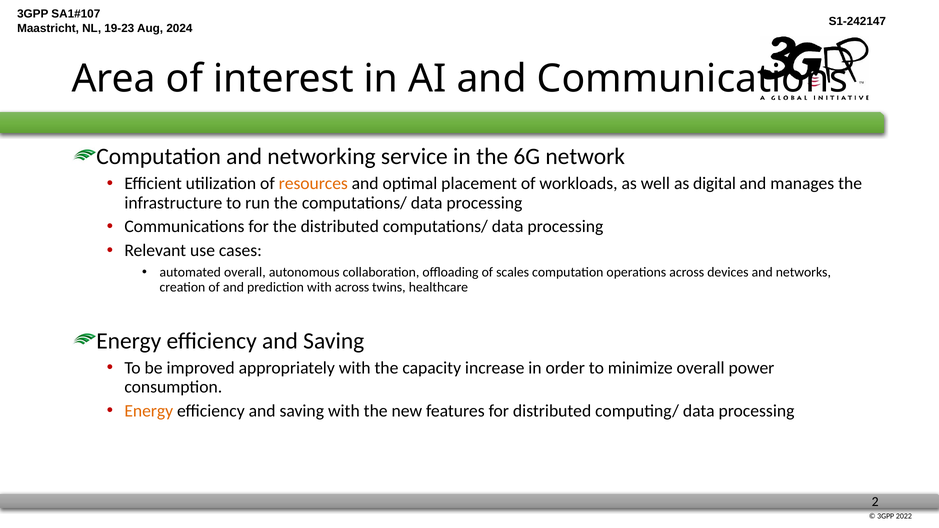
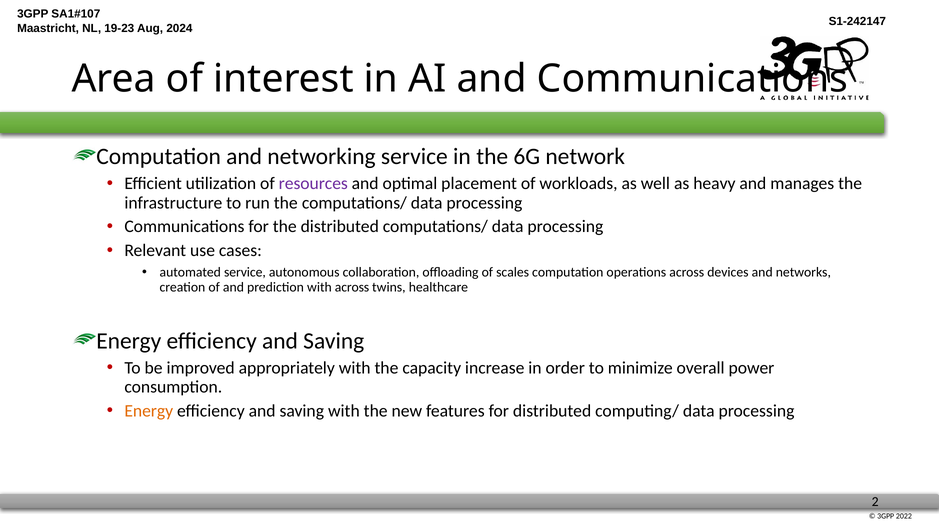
resources colour: orange -> purple
digital: digital -> heavy
automated overall: overall -> service
